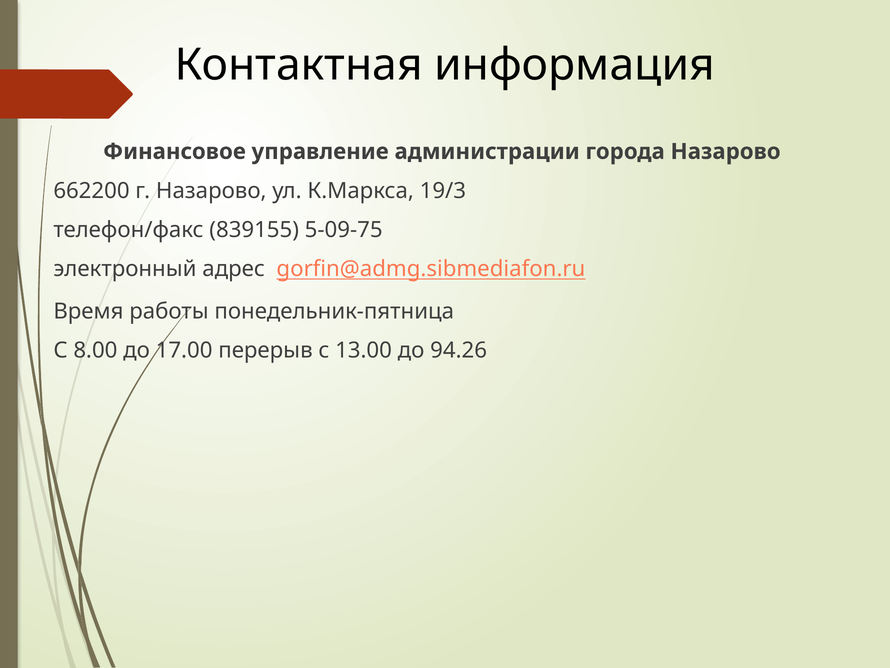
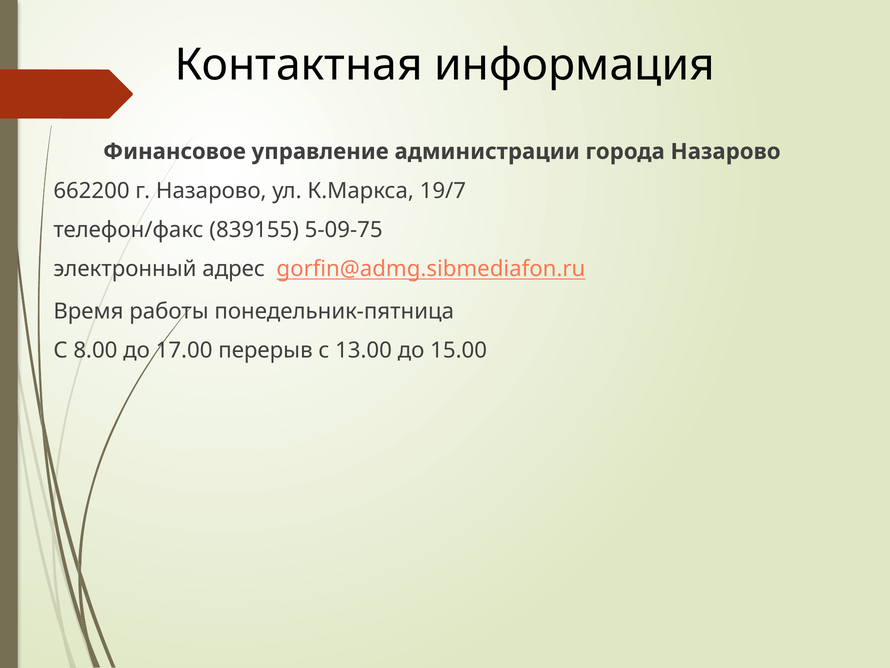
19/3: 19/3 -> 19/7
94.26: 94.26 -> 15.00
